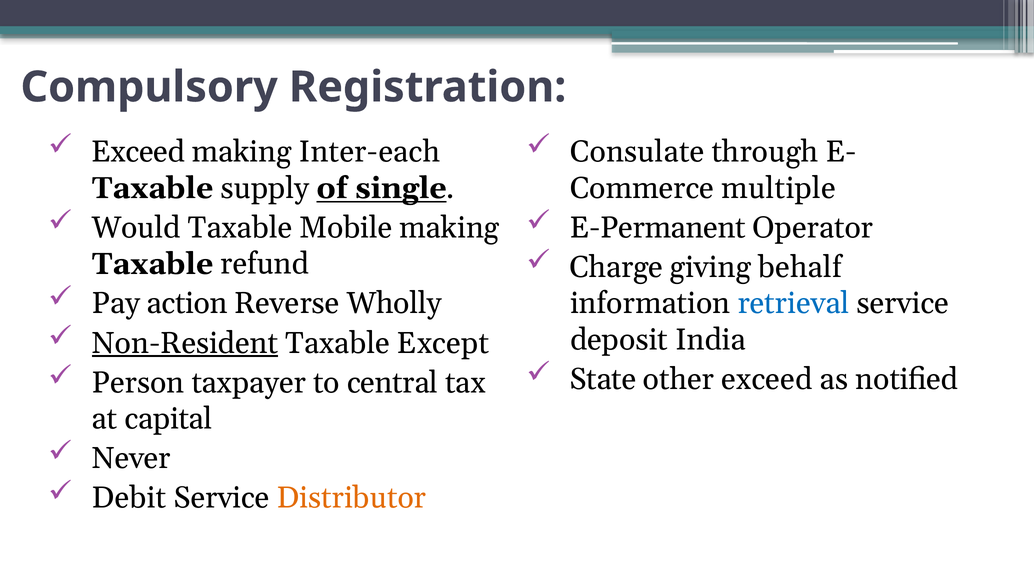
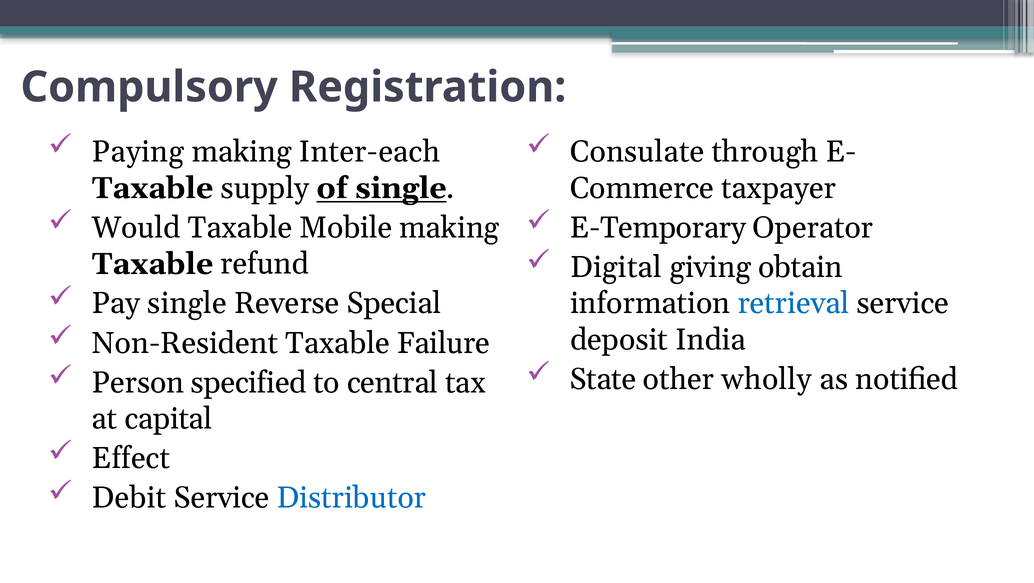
Exceed at (138, 152): Exceed -> Paying
multiple: multiple -> taxpayer
E-Permanent: E-Permanent -> E-Temporary
Charge: Charge -> Digital
behalf: behalf -> obtain
Pay action: action -> single
Wholly: Wholly -> Special
Non-Resident underline: present -> none
Except: Except -> Failure
other exceed: exceed -> wholly
taxpayer: taxpayer -> specified
Never: Never -> Effect
Distributor colour: orange -> blue
